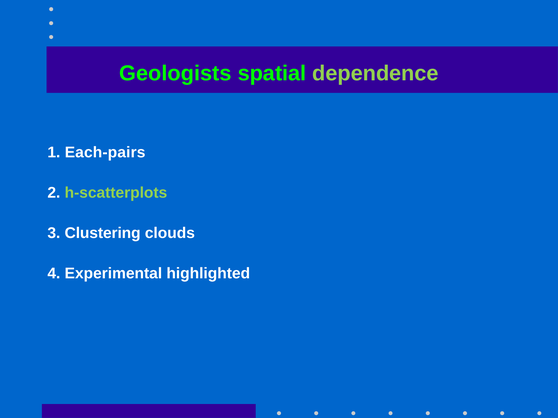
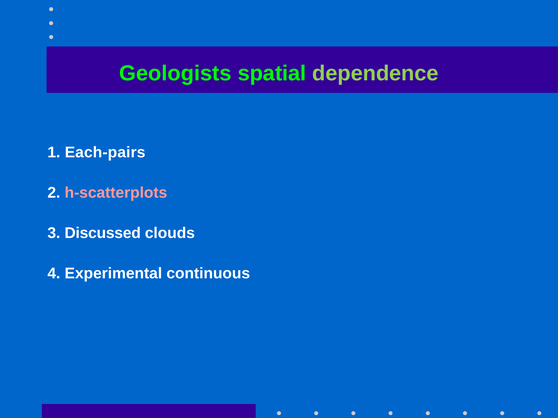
h-scatterplots colour: light green -> pink
Clustering: Clustering -> Discussed
highlighted: highlighted -> continuous
